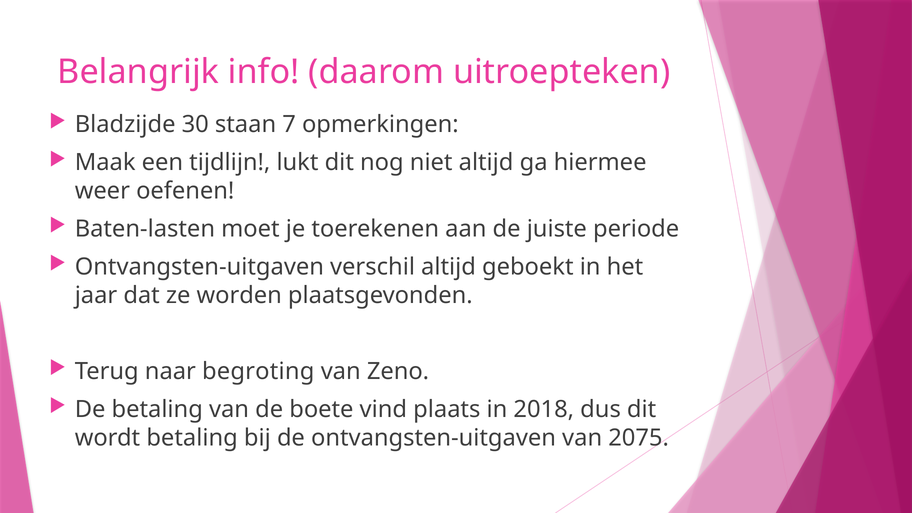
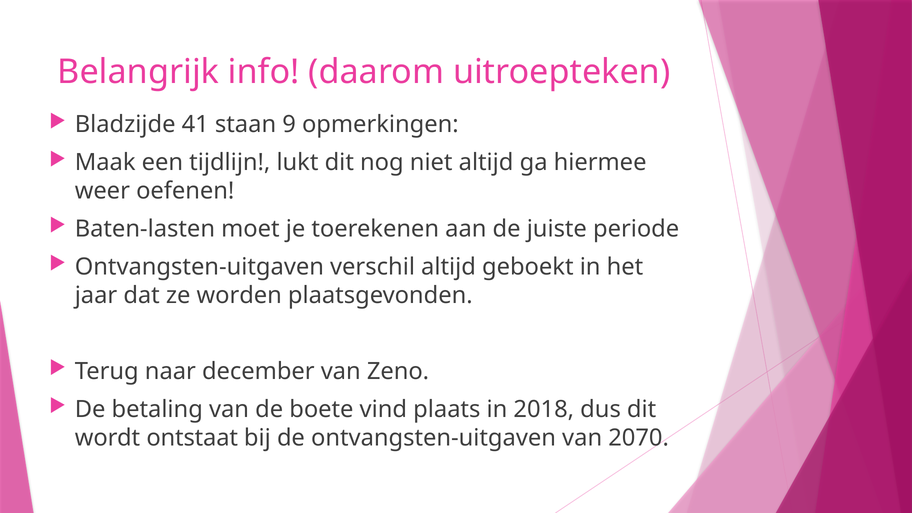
30: 30 -> 41
7: 7 -> 9
begroting: begroting -> december
wordt betaling: betaling -> ontstaat
2075: 2075 -> 2070
